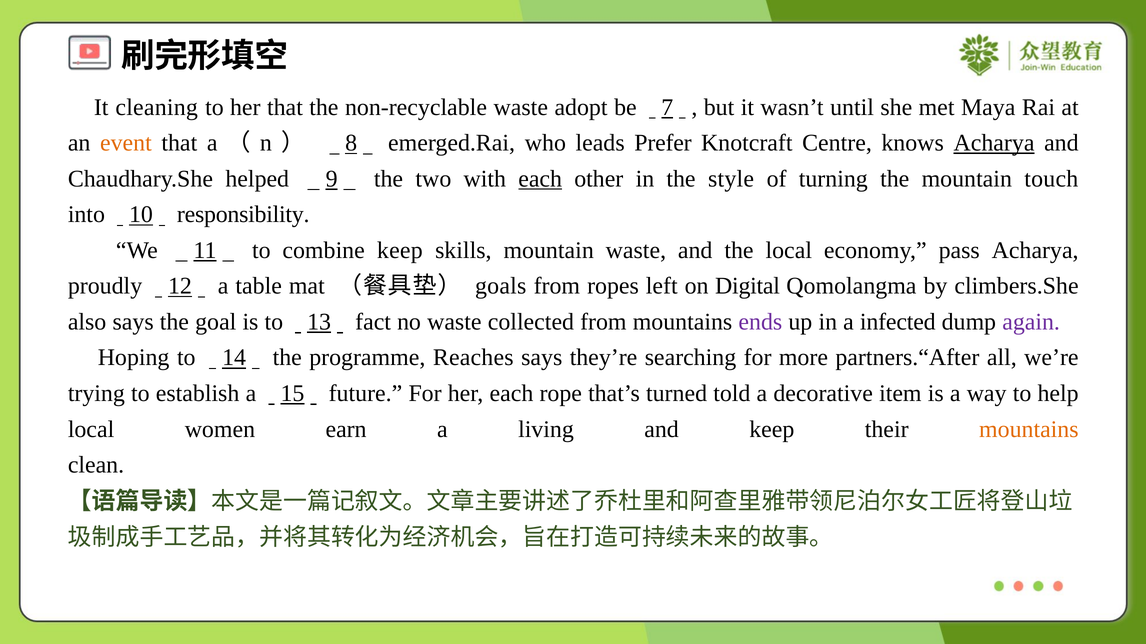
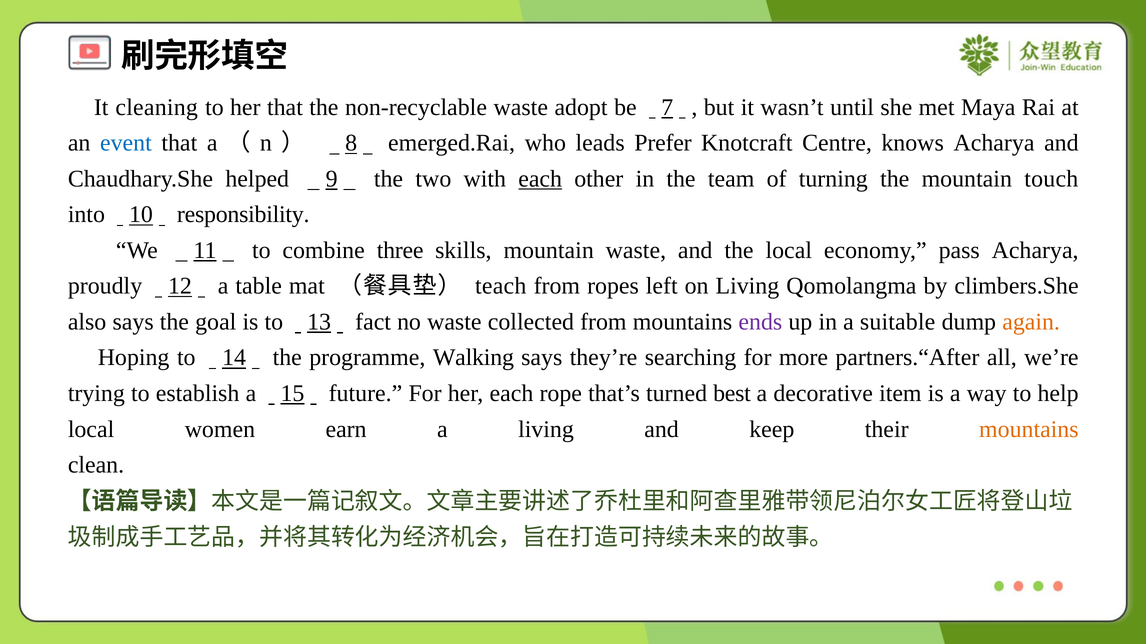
event colour: orange -> blue
Acharya at (994, 143) underline: present -> none
style: style -> team
combine keep: keep -> three
goals: goals -> teach
on Digital: Digital -> Living
infected: infected -> suitable
again colour: purple -> orange
Reaches: Reaches -> Walking
told: told -> best
